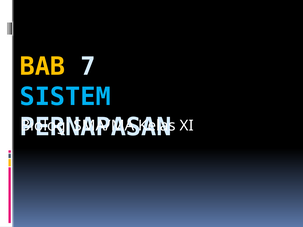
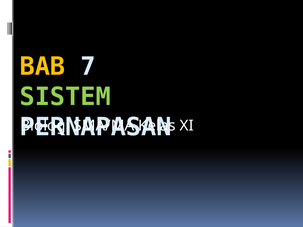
SISTEM colour: light blue -> light green
